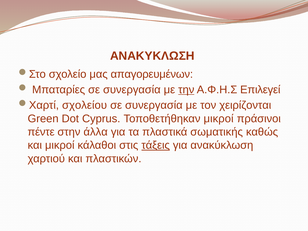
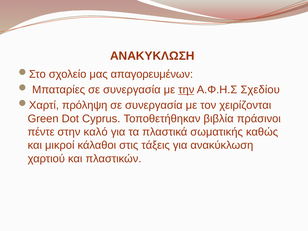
Επιλεγεί: Επιλεγεί -> Σχεδίου
σχολείου: σχολείου -> πρόληψη
Τοποθετήθηκαν μικροί: μικροί -> βιβλία
άλλα: άλλα -> καλό
τάξεις underline: present -> none
